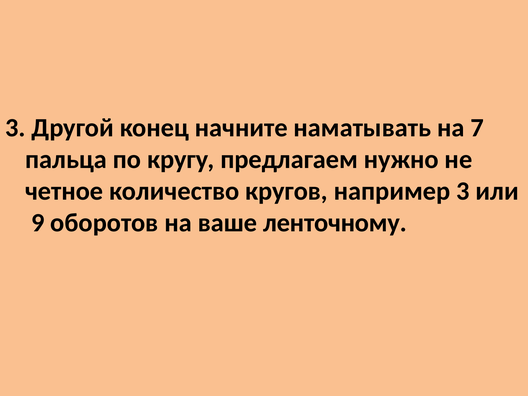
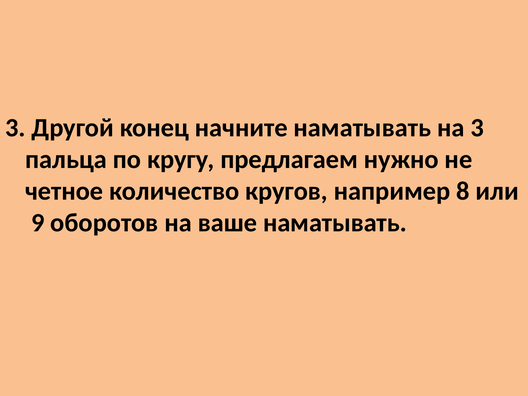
на 7: 7 -> 3
например 3: 3 -> 8
ваше ленточному: ленточному -> наматывать
